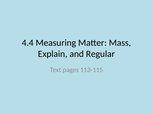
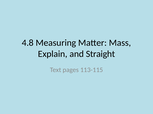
4.4: 4.4 -> 4.8
Regular: Regular -> Straight
